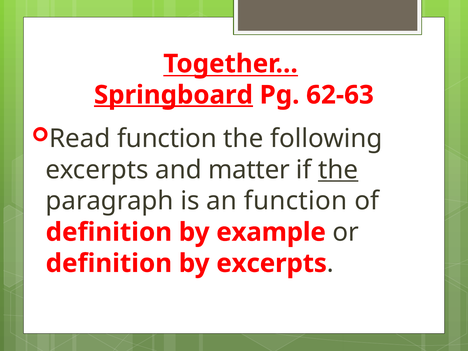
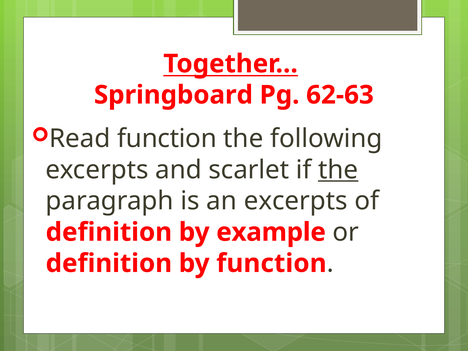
Springboard underline: present -> none
matter: matter -> scarlet
an function: function -> excerpts
by excerpts: excerpts -> function
